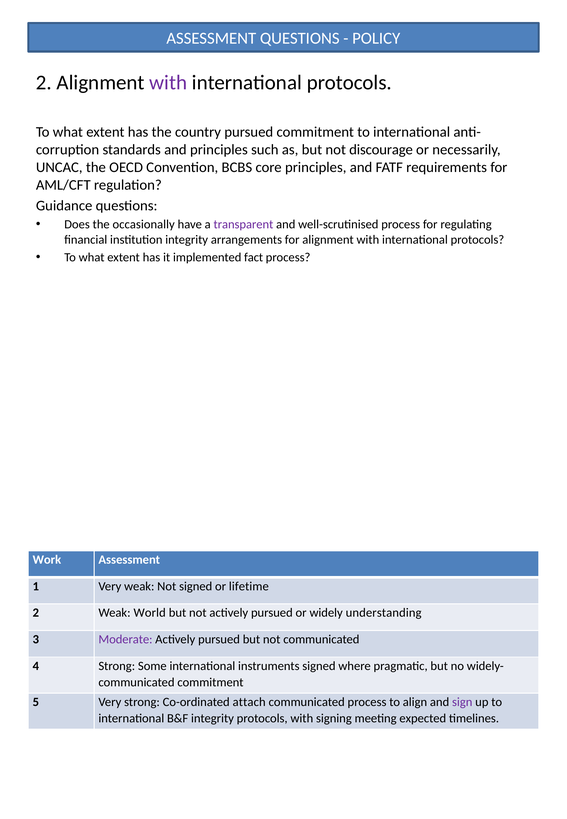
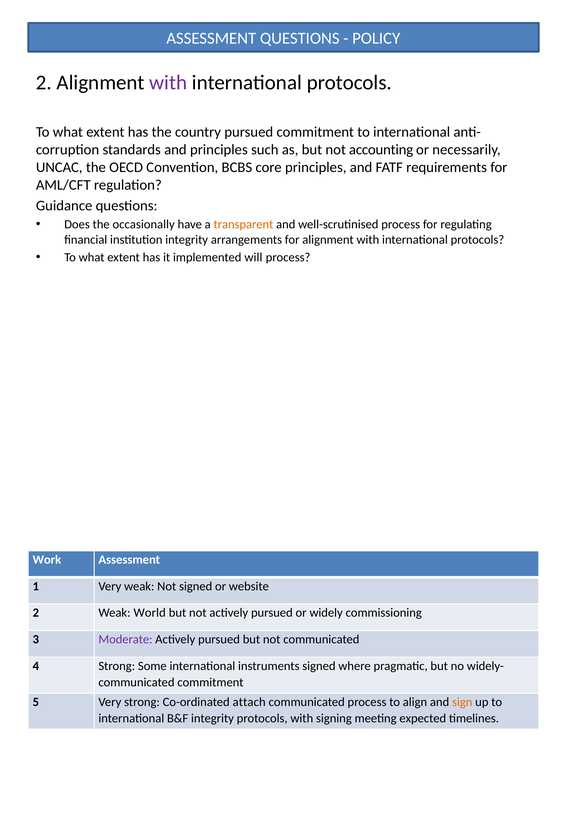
discourage: discourage -> accounting
transparent colour: purple -> orange
fact: fact -> will
lifetime: lifetime -> website
understanding: understanding -> commissioning
sign colour: purple -> orange
